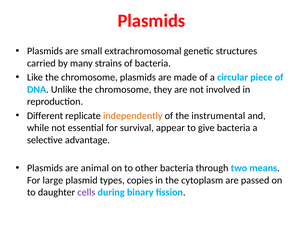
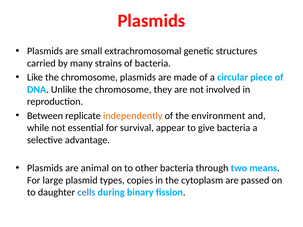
Different: Different -> Between
instrumental: instrumental -> environment
cells colour: purple -> blue
